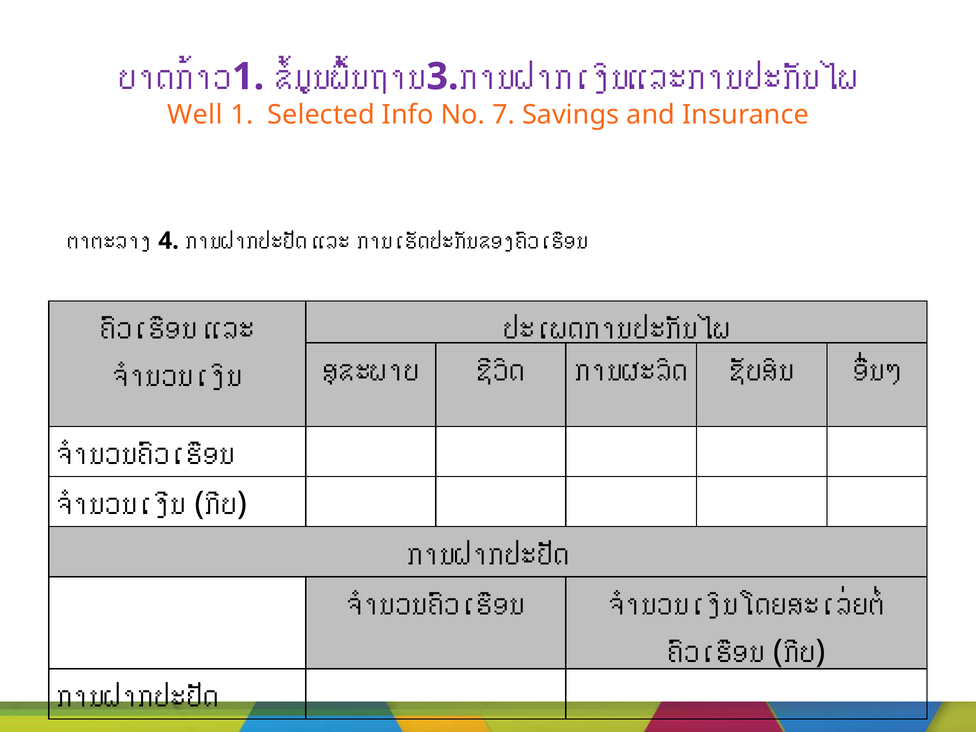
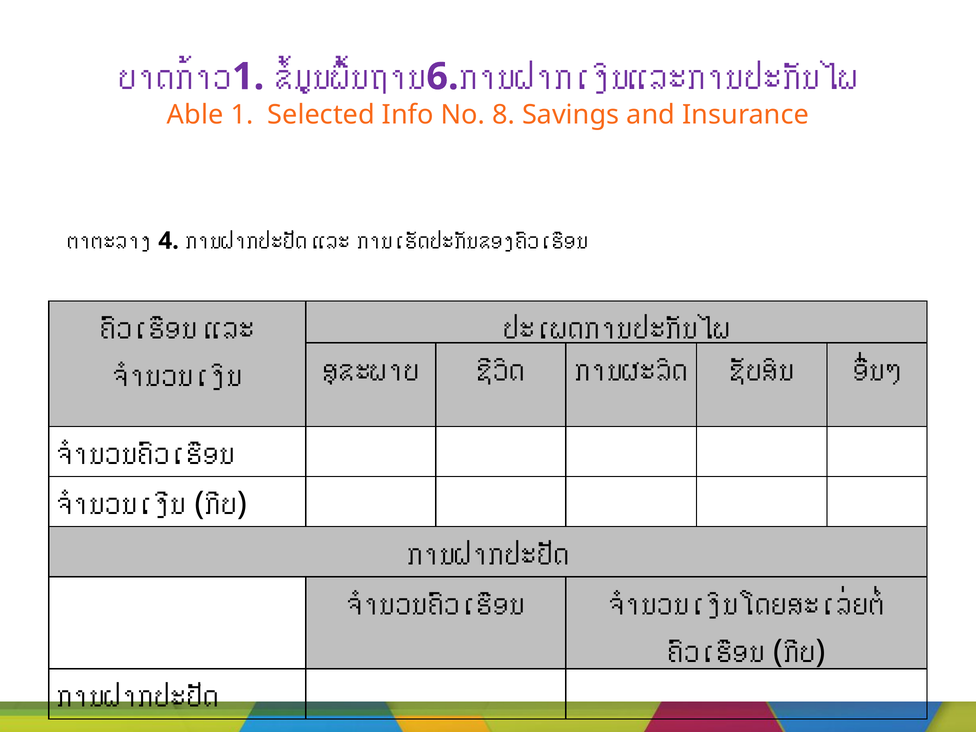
3: 3 -> 6
Well: Well -> Able
7: 7 -> 8
